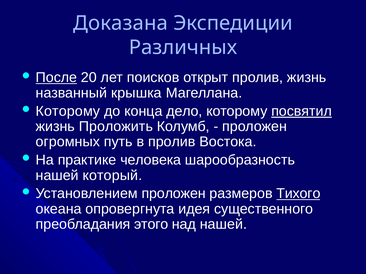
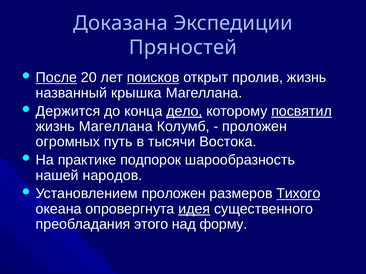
Различных: Различных -> Пряностей
поисков underline: none -> present
Которому at (68, 111): Которому -> Держится
дело underline: none -> present
жизнь Проложить: Проложить -> Магеллана
в пролив: пролив -> тысячи
человека: человека -> подпорок
который: который -> народов
идея underline: none -> present
над нашей: нашей -> форму
